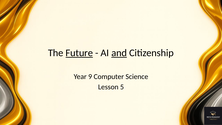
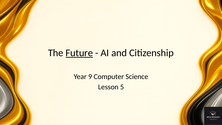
and underline: present -> none
